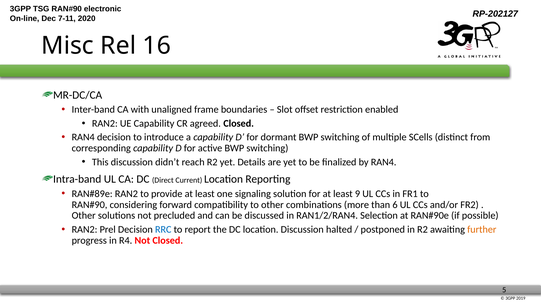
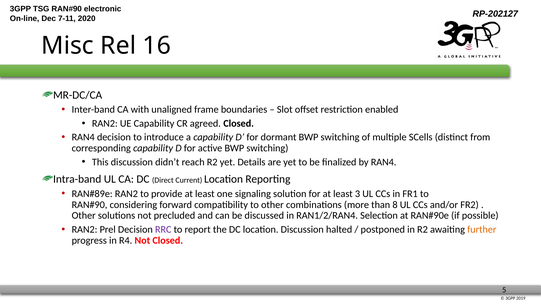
9: 9 -> 3
6: 6 -> 8
RRC colour: blue -> purple
